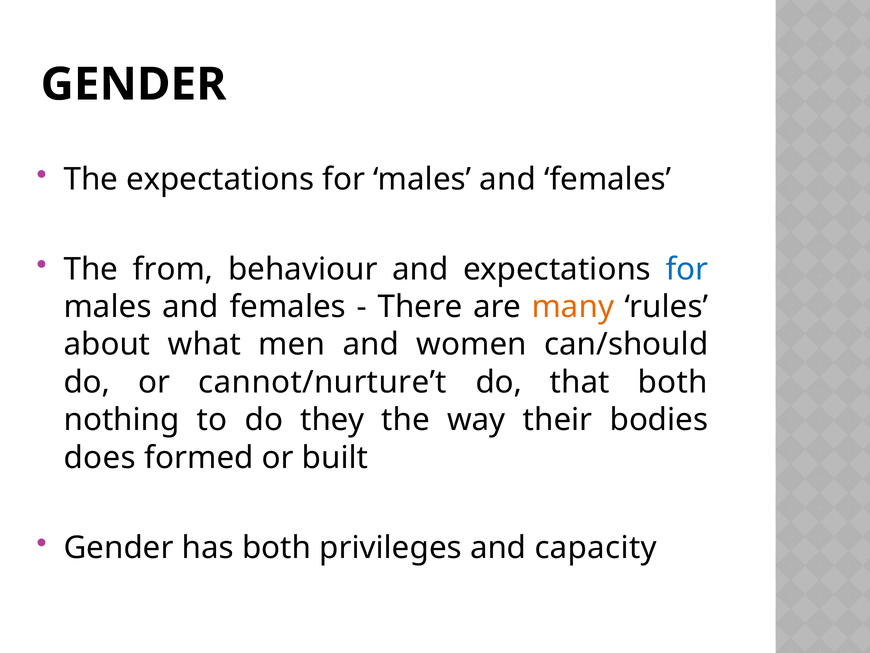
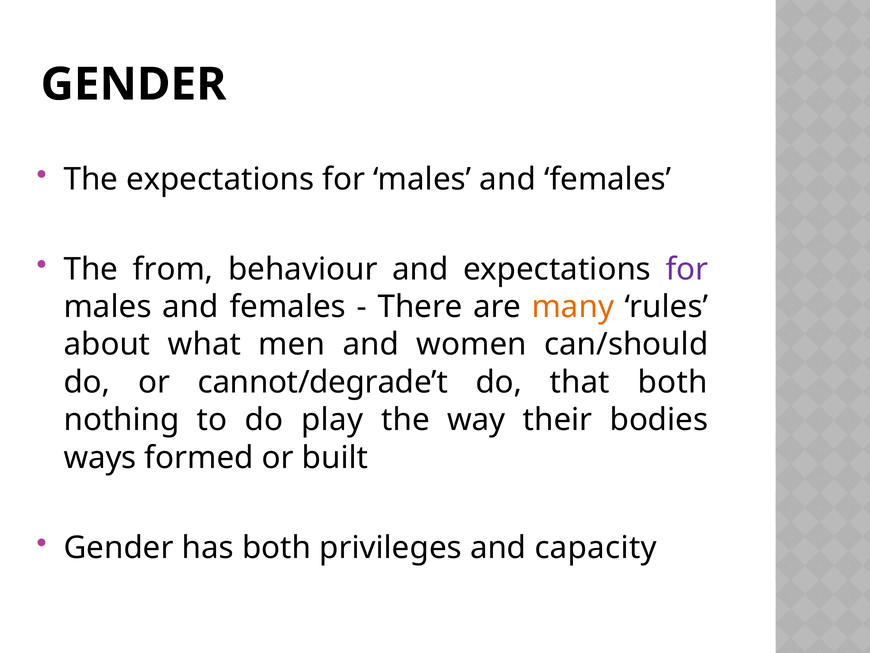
for at (687, 269) colour: blue -> purple
cannot/nurture’t: cannot/nurture’t -> cannot/degrade’t
they: they -> play
does: does -> ways
